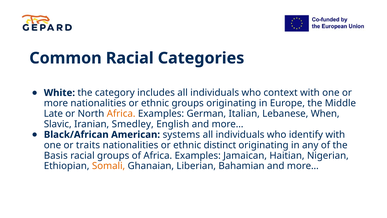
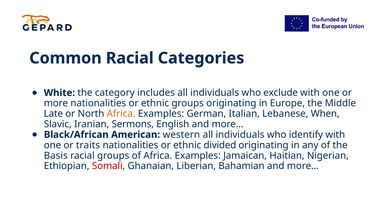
context: context -> exclude
Smedley: Smedley -> Sermons
systems: systems -> western
distinct: distinct -> divided
Somali colour: orange -> red
